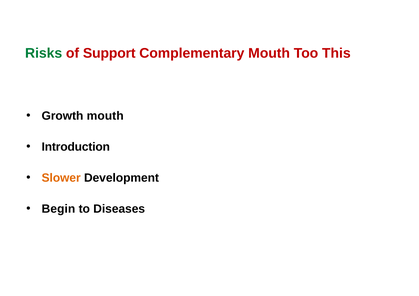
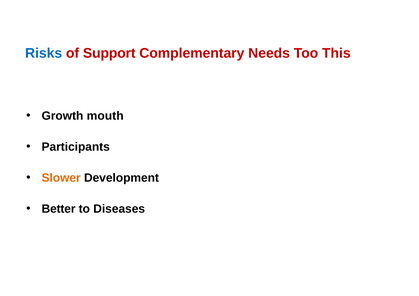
Risks colour: green -> blue
Complementary Mouth: Mouth -> Needs
Introduction: Introduction -> Participants
Begin: Begin -> Better
